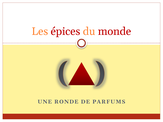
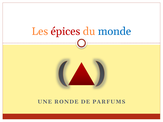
monde colour: red -> blue
